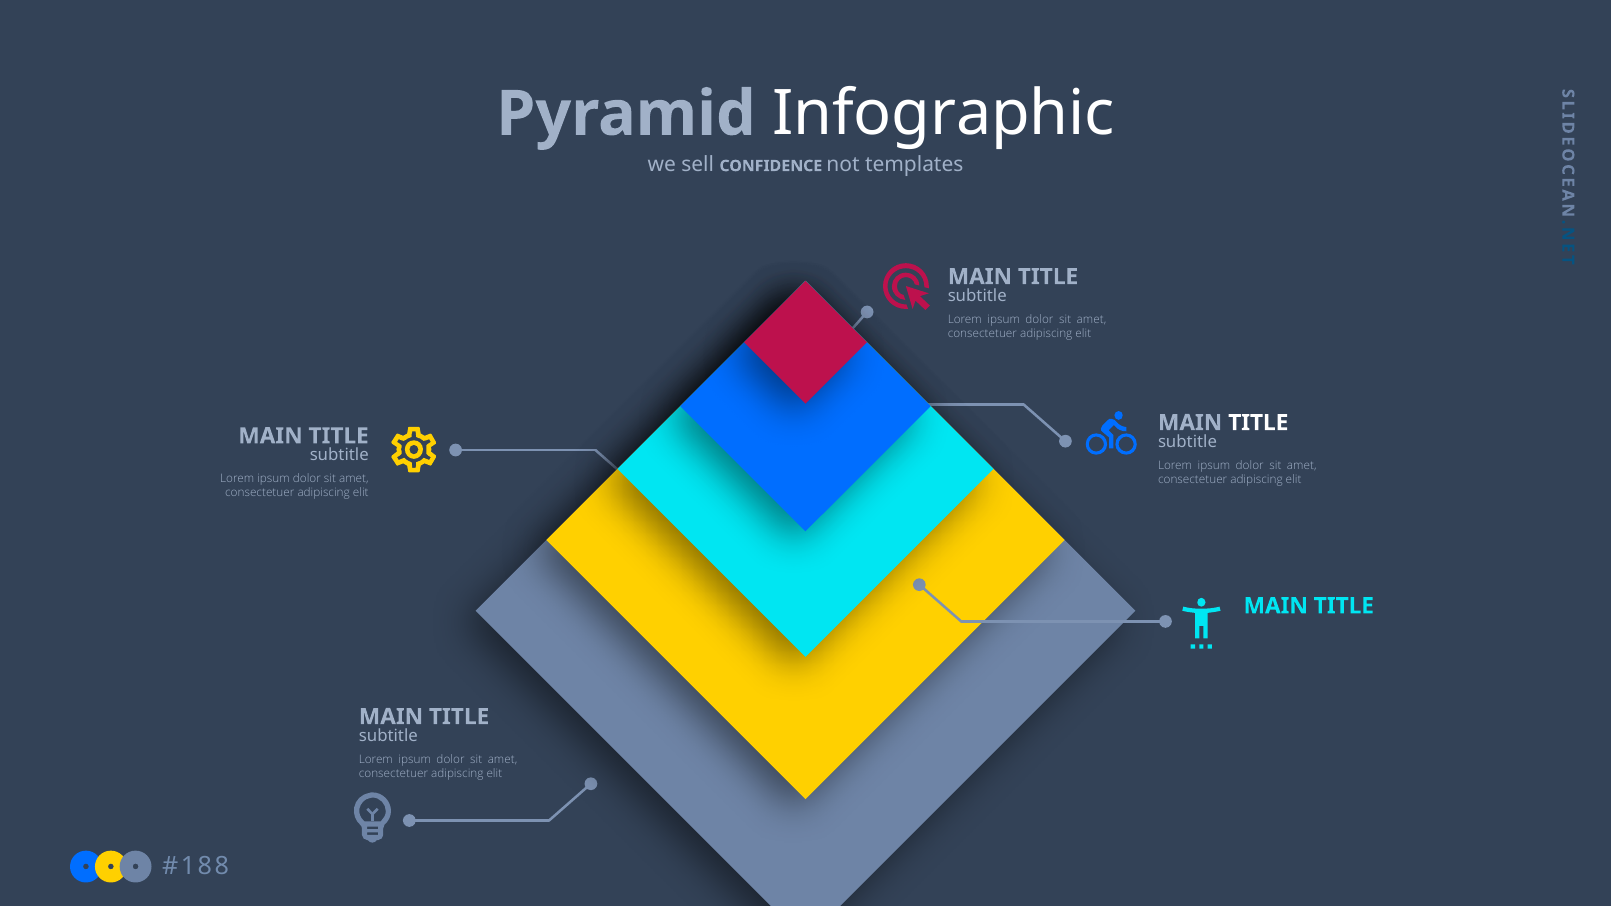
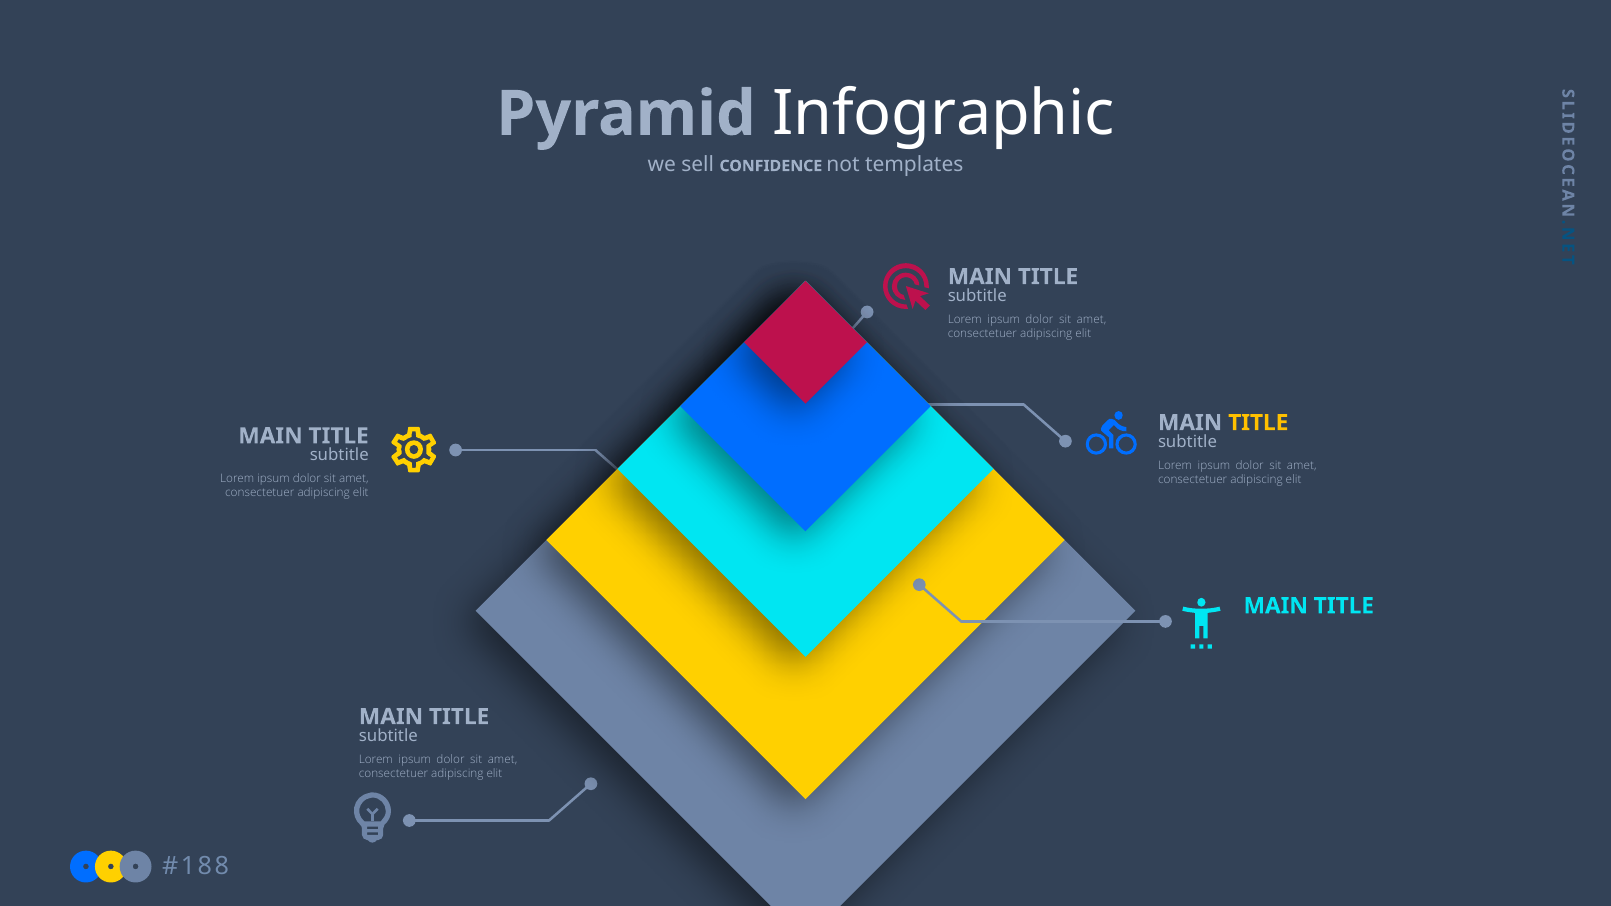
TITLE at (1258, 423) colour: white -> yellow
